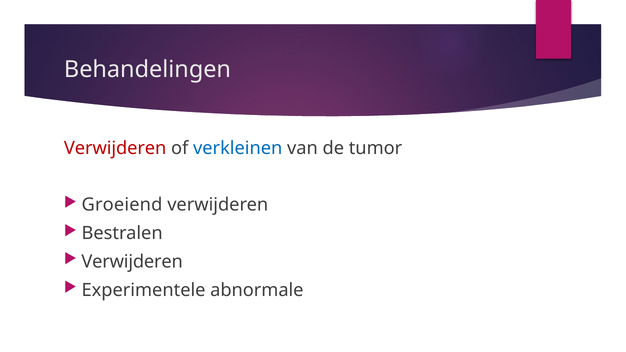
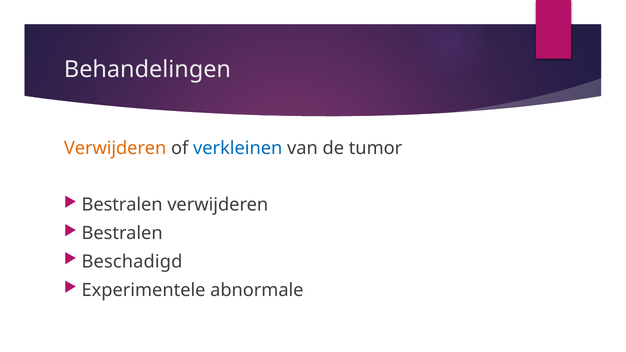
Verwijderen at (115, 148) colour: red -> orange
Groeiend at (122, 205): Groeiend -> Bestralen
Verwijderen at (132, 262): Verwijderen -> Beschadigd
